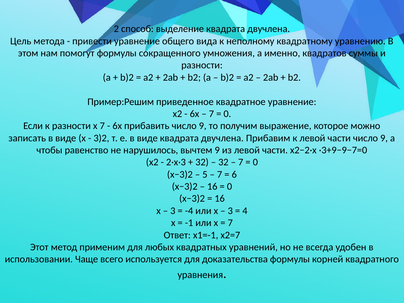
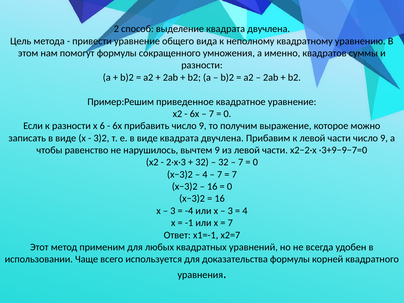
х 7: 7 -> 6
5 at (205, 174): 5 -> 4
6 at (234, 174): 6 -> 7
